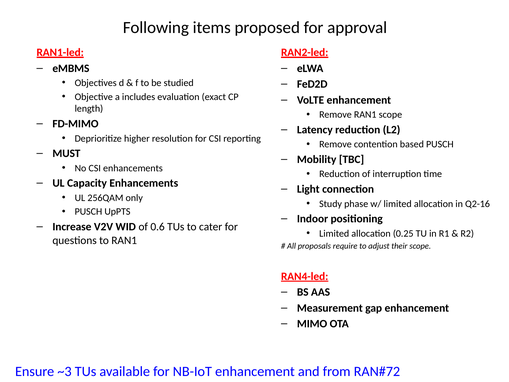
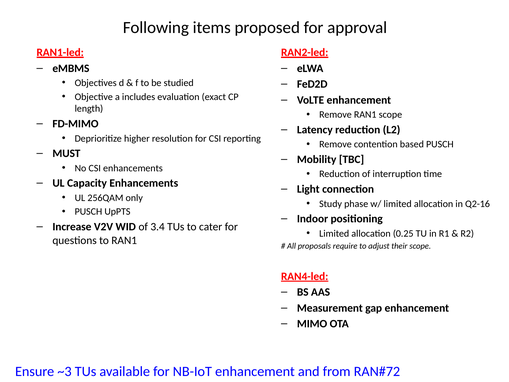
0.6: 0.6 -> 3.4
